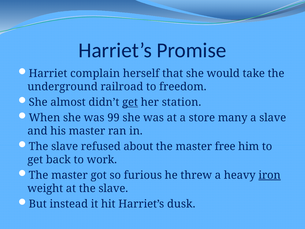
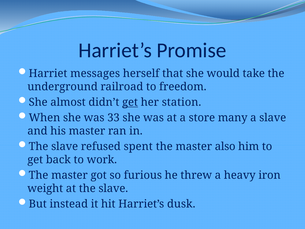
complain: complain -> messages
99: 99 -> 33
about: about -> spent
free: free -> also
iron underline: present -> none
